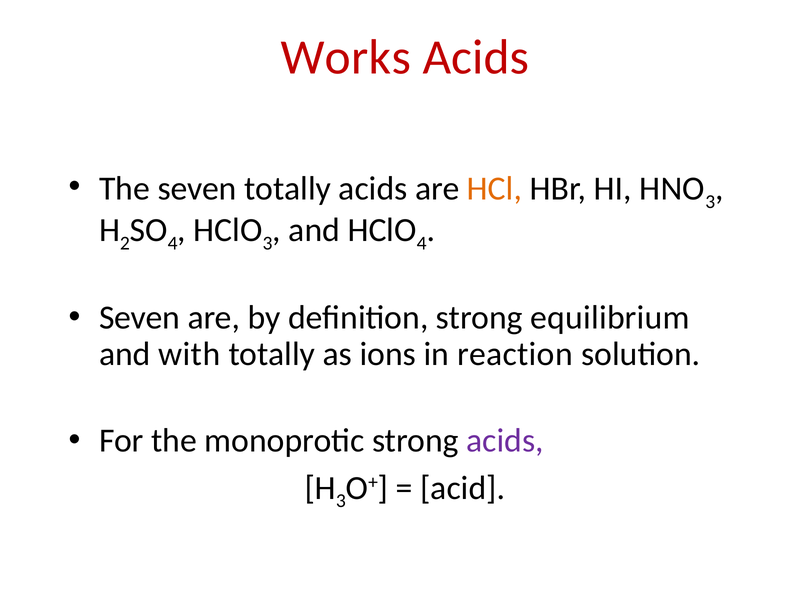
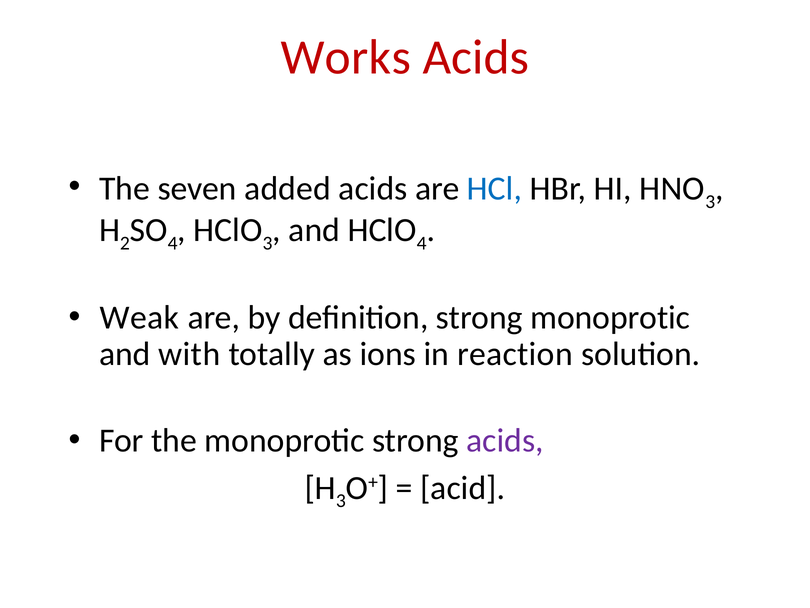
seven totally: totally -> added
HCl colour: orange -> blue
Seven at (140, 317): Seven -> Weak
strong equilibrium: equilibrium -> monoprotic
